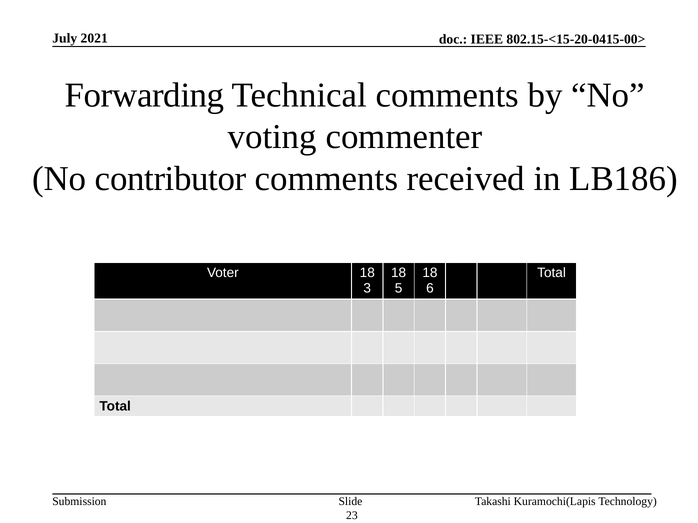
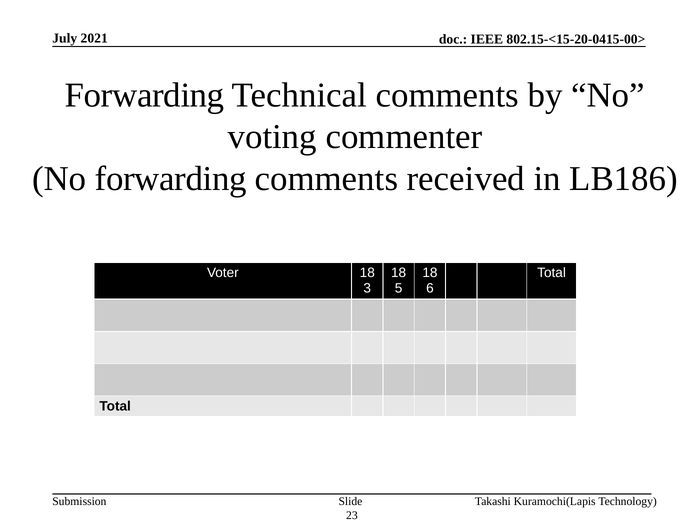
No contributor: contributor -> forwarding
